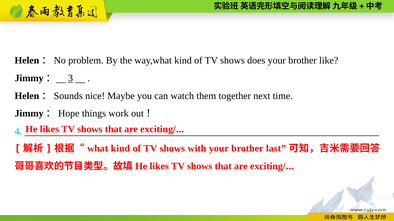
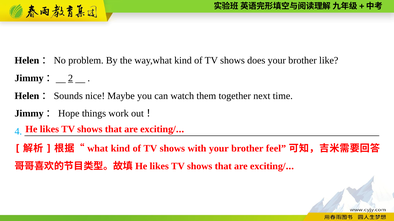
3: 3 -> 2
last: last -> feel
